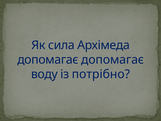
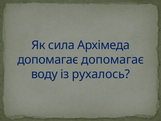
потрібно: потрібно -> рухалось
